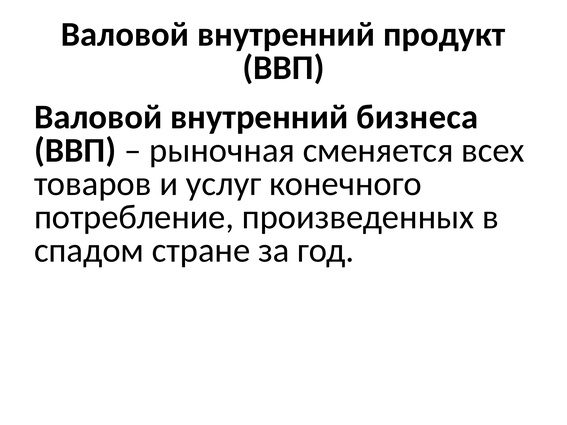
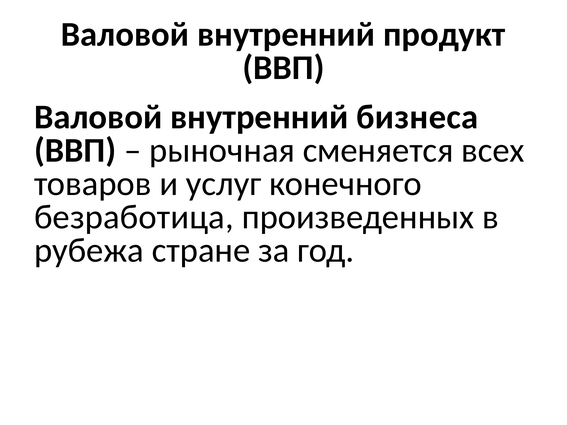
потребление: потребление -> безработица
спадом: спадом -> рубежа
